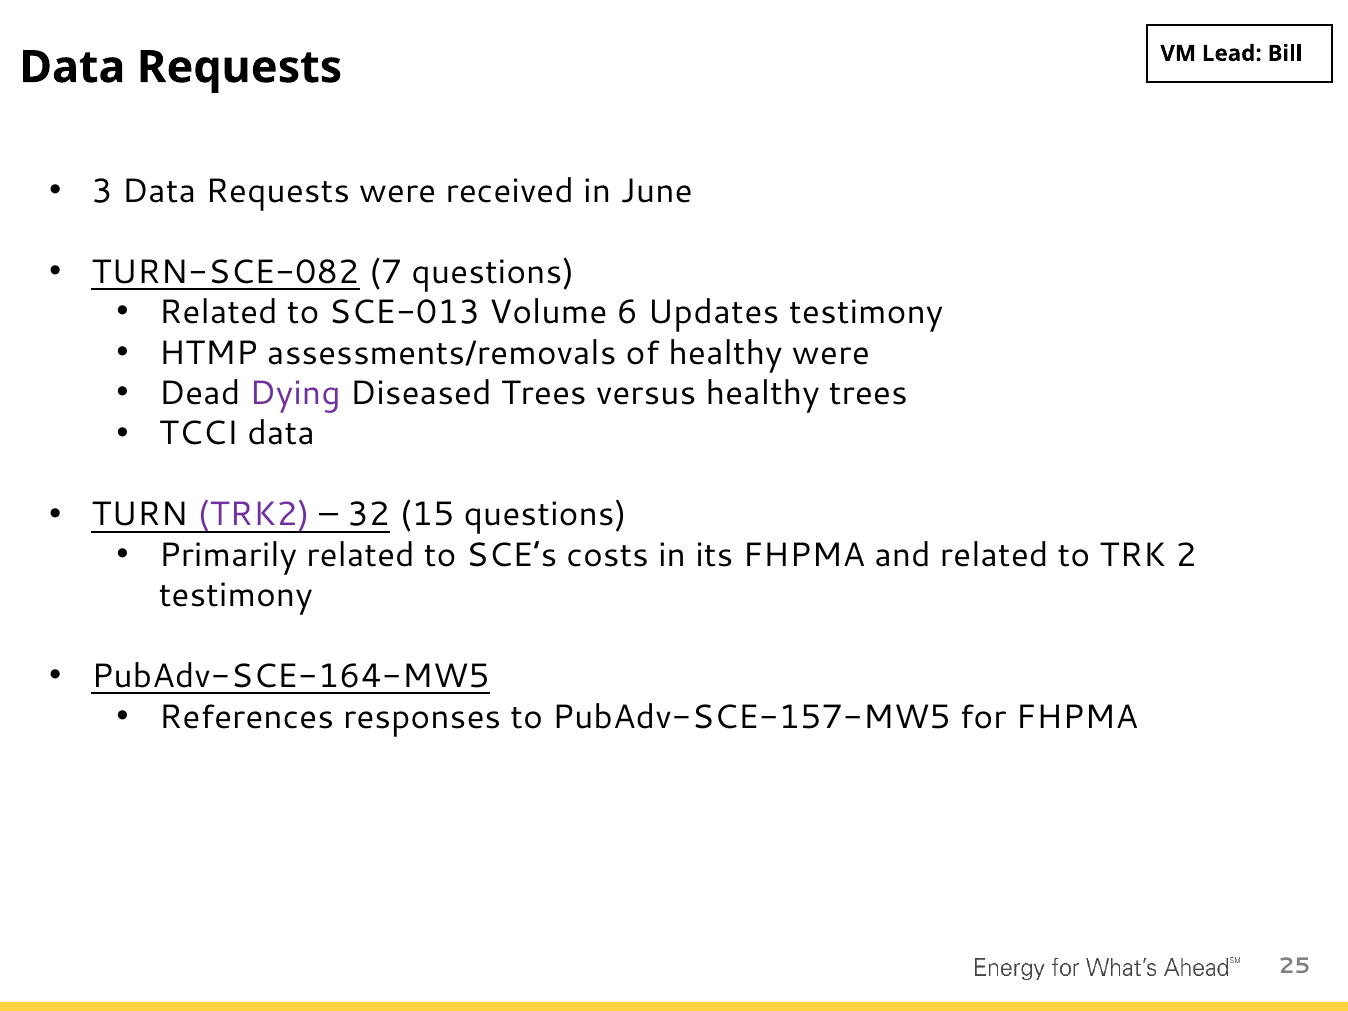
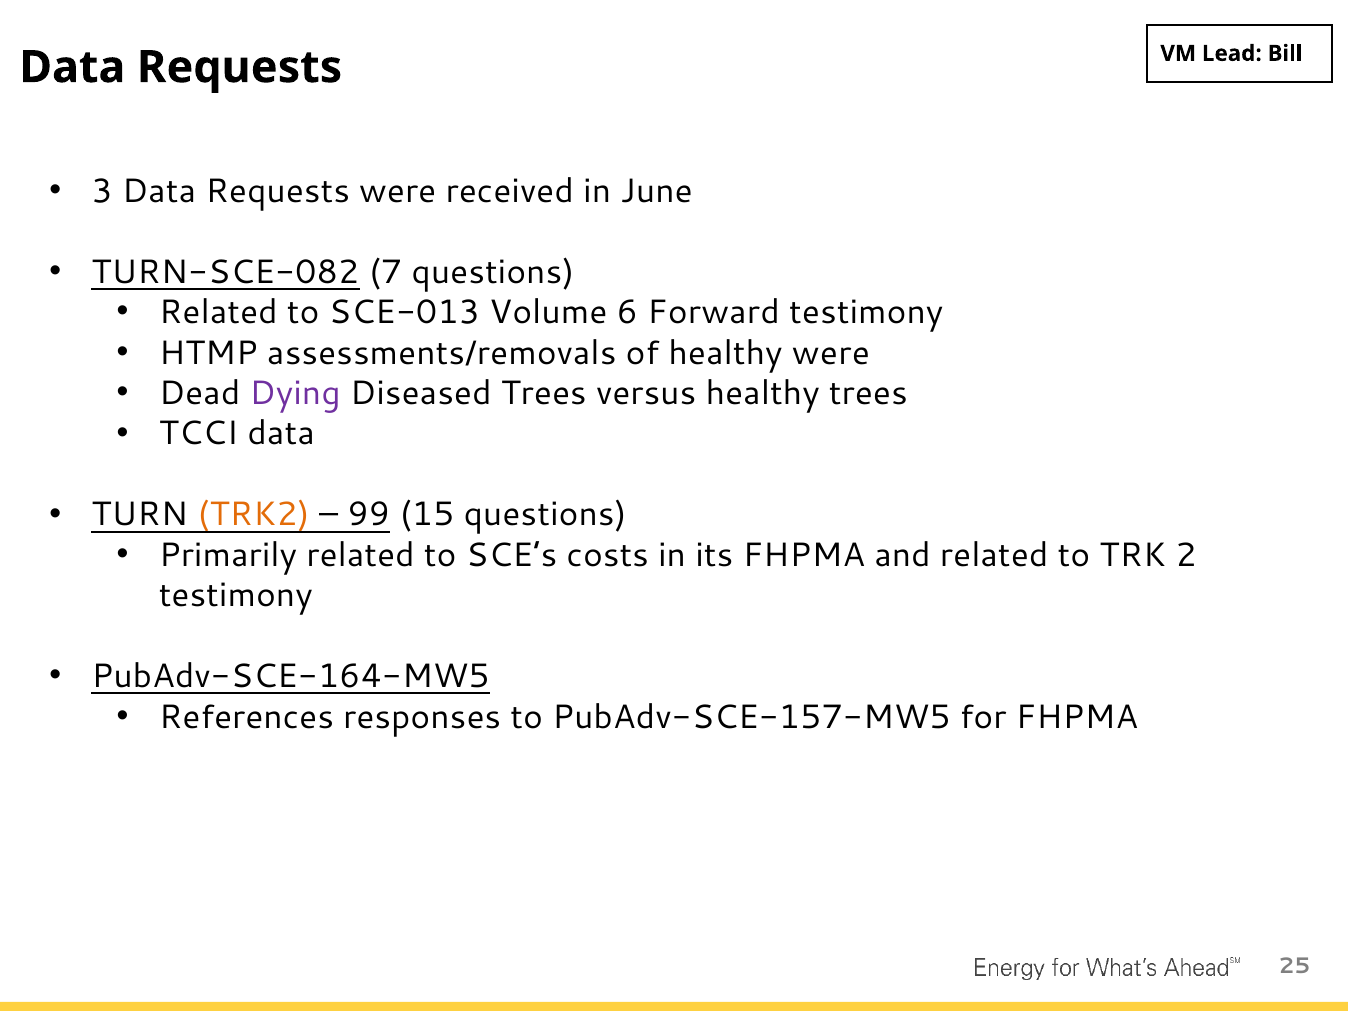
Updates: Updates -> Forward
TRK2 colour: purple -> orange
32: 32 -> 99
